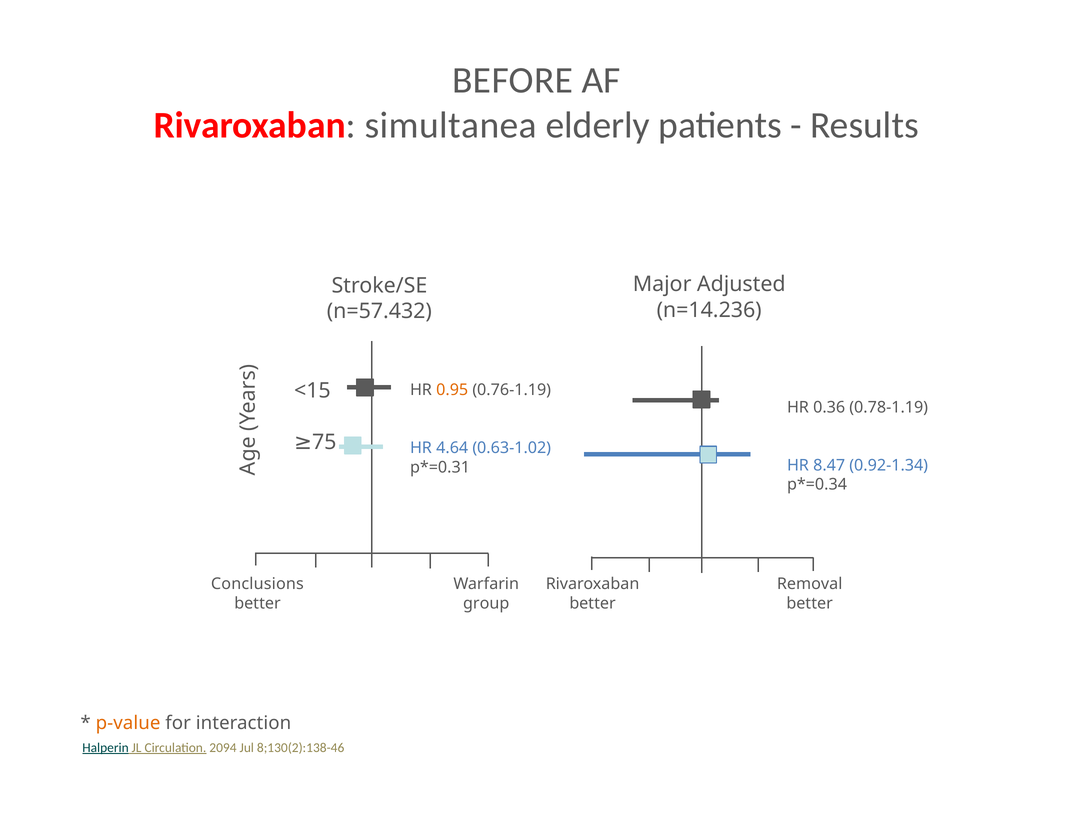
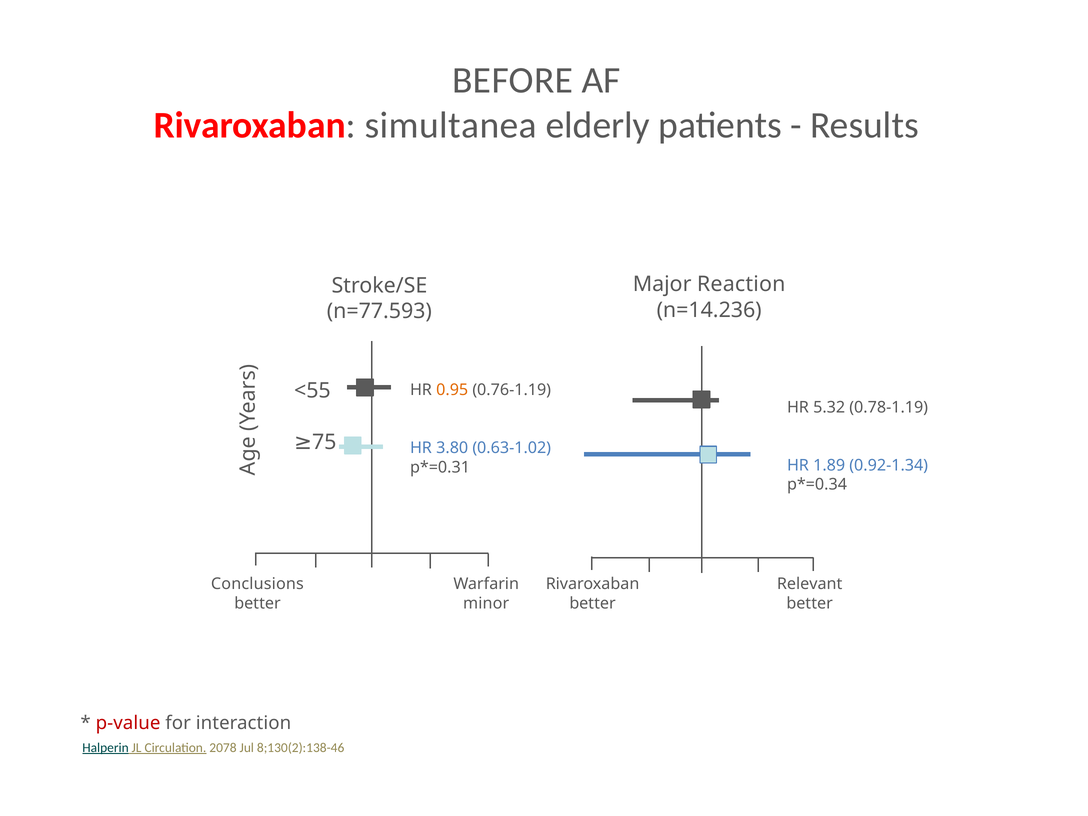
Adjusted: Adjusted -> Reaction
n=57.432: n=57.432 -> n=77.593
<15: <15 -> <55
0.36: 0.36 -> 5.32
4.64: 4.64 -> 3.80
8.47: 8.47 -> 1.89
Removal: Removal -> Relevant
group: group -> minor
p-value colour: orange -> red
2094: 2094 -> 2078
